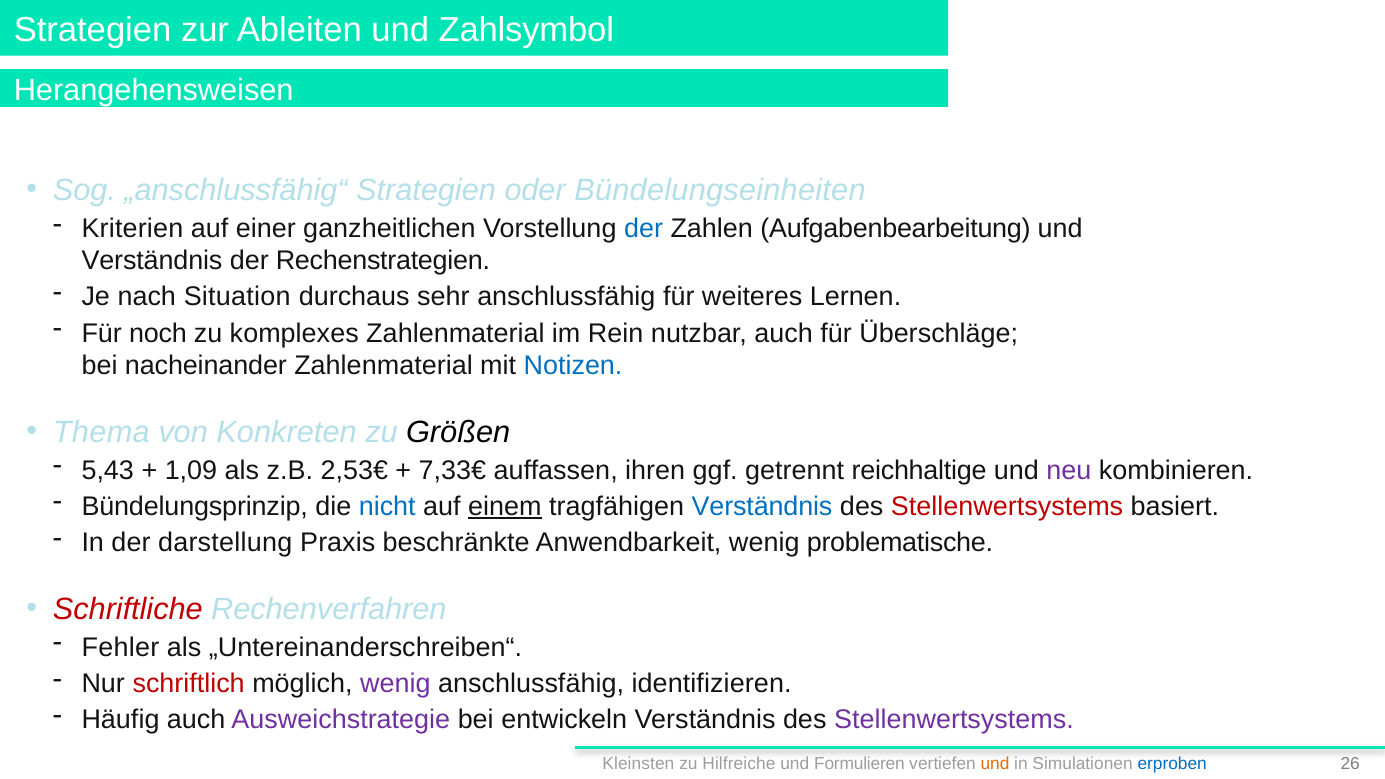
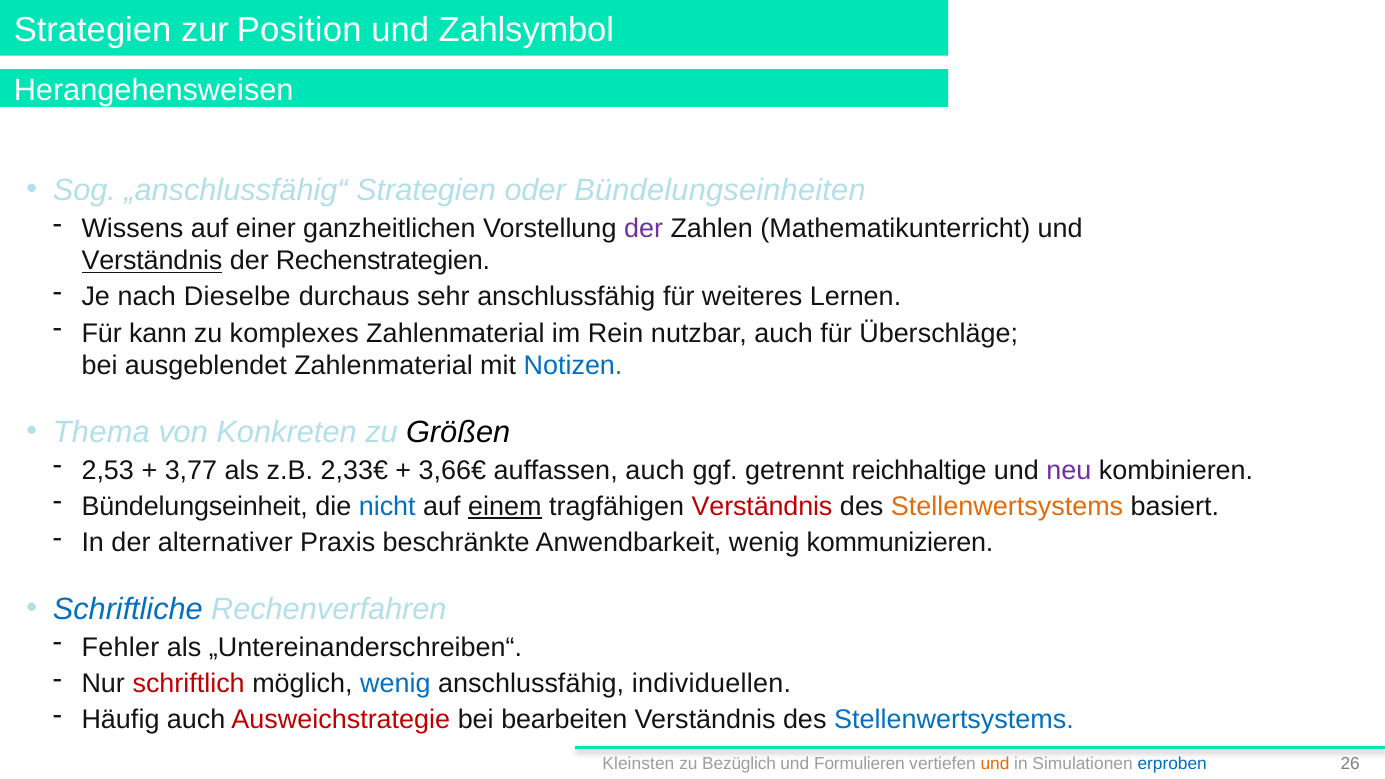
Ableiten: Ableiten -> Position
Kriterien: Kriterien -> Wissens
der at (644, 229) colour: blue -> purple
Aufgabenbearbeitung: Aufgabenbearbeitung -> Mathematikunterricht
Verständnis at (152, 261) underline: none -> present
Situation: Situation -> Dieselbe
noch: noch -> kann
nacheinander: nacheinander -> ausgeblendet
5,43: 5,43 -> 2,53
1,09: 1,09 -> 3,77
2,53€: 2,53€ -> 2,33€
7,33€: 7,33€ -> 3,66€
auffassen ihren: ihren -> auch
Bündelungsprinzip: Bündelungsprinzip -> Bündelungseinheit
Verständnis at (762, 507) colour: blue -> red
Stellenwertsystems at (1007, 507) colour: red -> orange
darstellung: darstellung -> alternativer
problematische: problematische -> kommunizieren
Schriftliche colour: red -> blue
wenig at (395, 684) colour: purple -> blue
identifizieren: identifizieren -> individuellen
Ausweichstrategie colour: purple -> red
entwickeln: entwickeln -> bearbeiten
Stellenwertsystems at (954, 720) colour: purple -> blue
Hilfreiche: Hilfreiche -> Bezüglich
